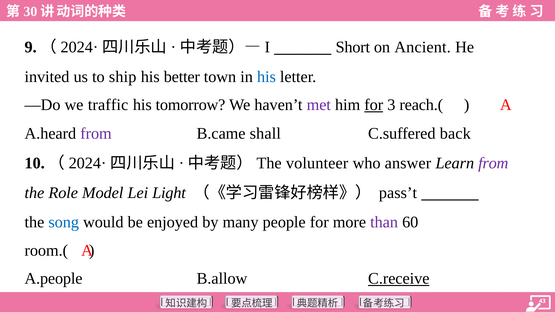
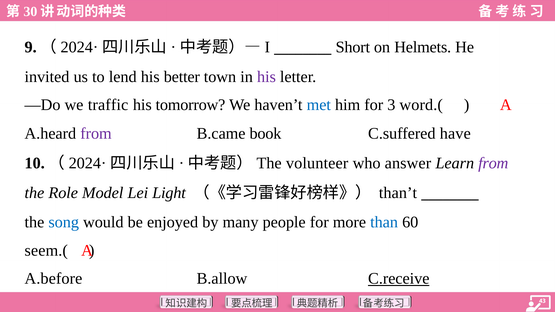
Ancient: Ancient -> Helmets
ship: ship -> lend
his at (266, 77) colour: blue -> purple
met colour: purple -> blue
for at (374, 105) underline: present -> none
reach.(: reach.( -> word.(
shall: shall -> book
back: back -> have
pass’t: pass’t -> than’t
than colour: purple -> blue
room.(: room.( -> seem.(
A.people: A.people -> A.before
